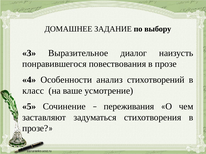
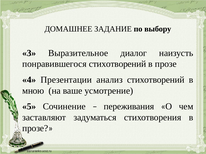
понравившегося повествования: повествования -> стихотворений
Особенности: Особенности -> Презентации
класс: класс -> мною
